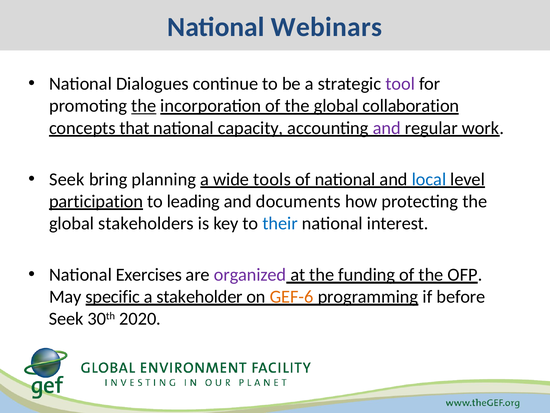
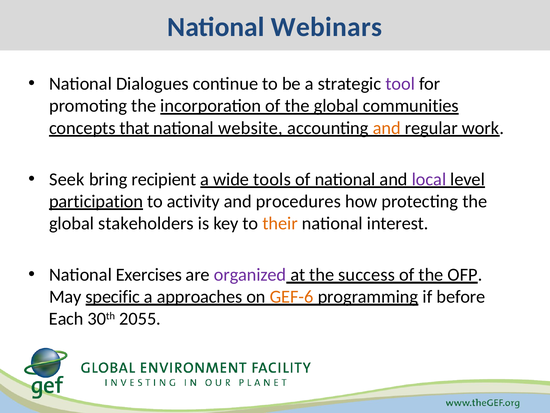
the at (144, 106) underline: present -> none
collaboration: collaboration -> communities
capacity: capacity -> website
and at (387, 128) colour: purple -> orange
planning: planning -> recipient
local colour: blue -> purple
leading: leading -> activity
documents: documents -> procedures
their colour: blue -> orange
funding: funding -> success
stakeholder: stakeholder -> approaches
Seek at (66, 318): Seek -> Each
2020: 2020 -> 2055
